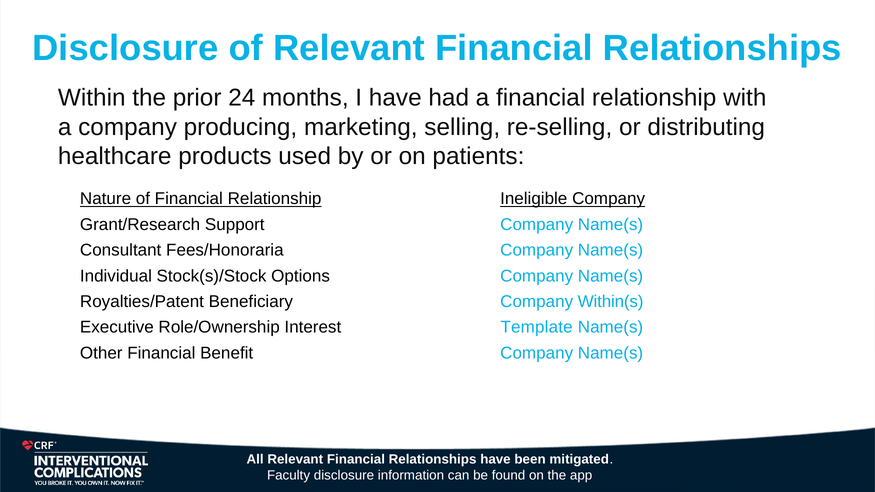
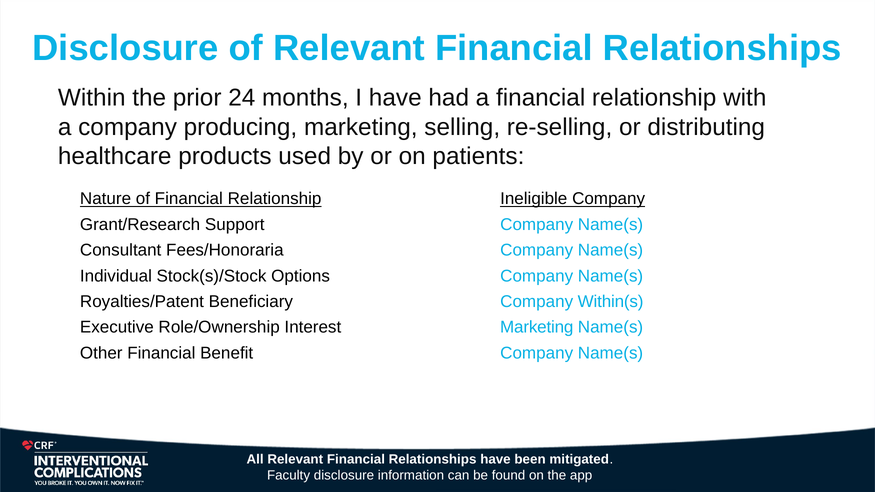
Interest Template: Template -> Marketing
